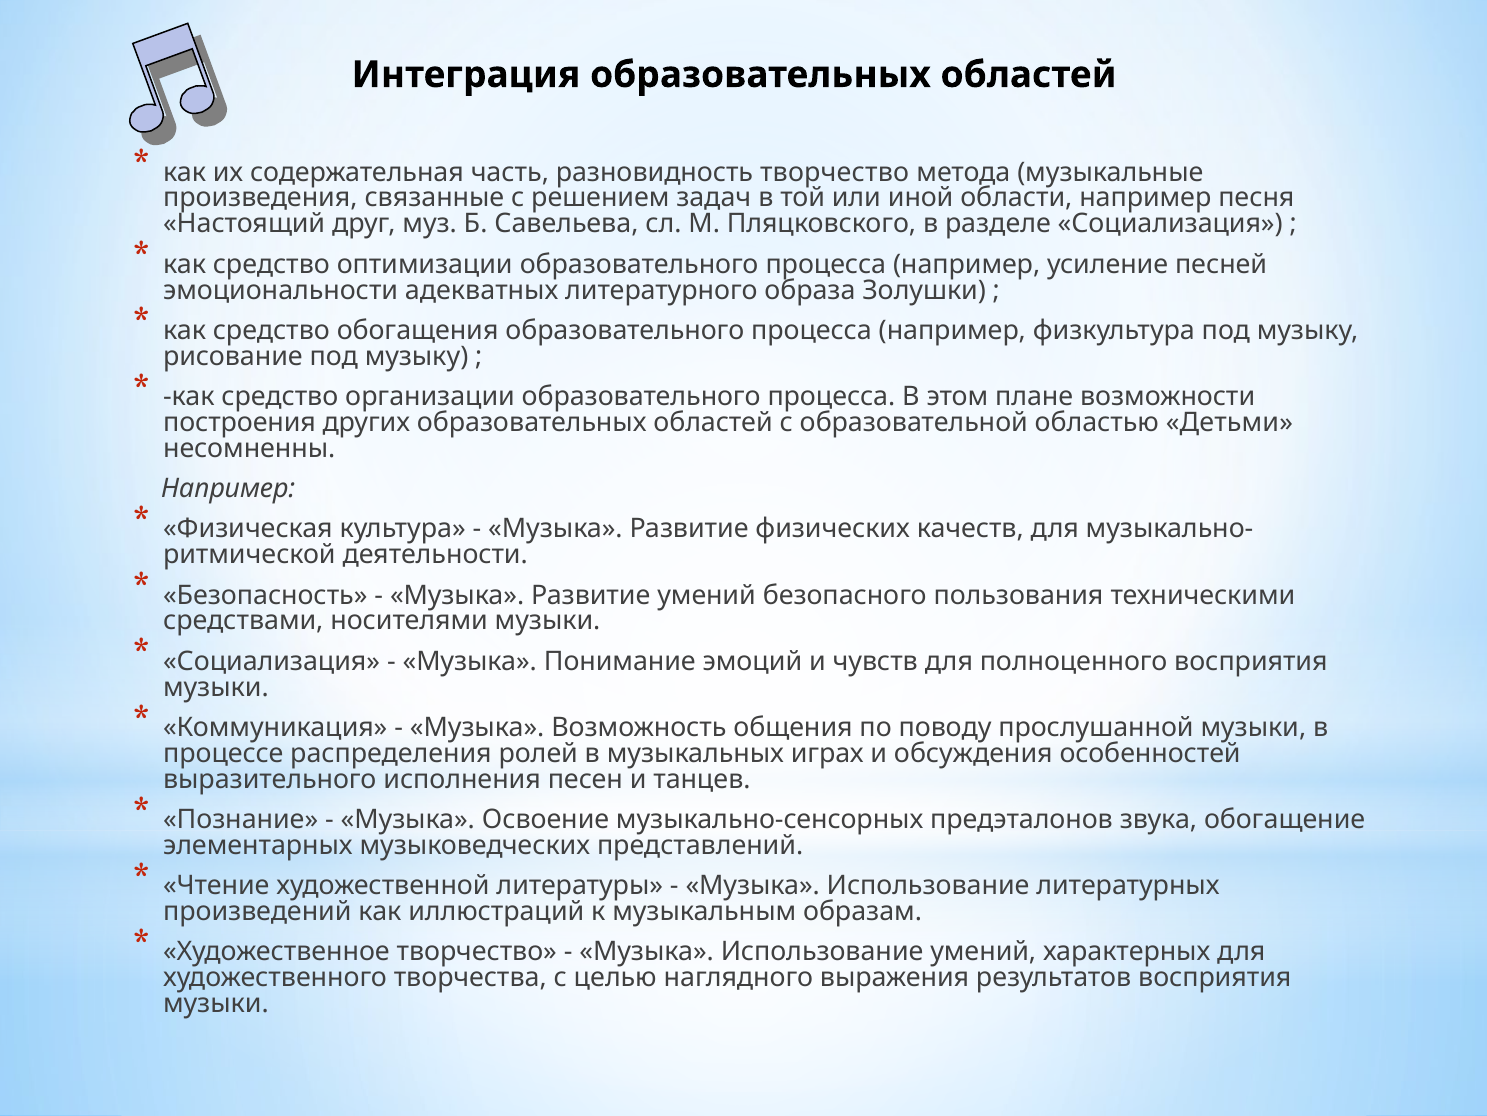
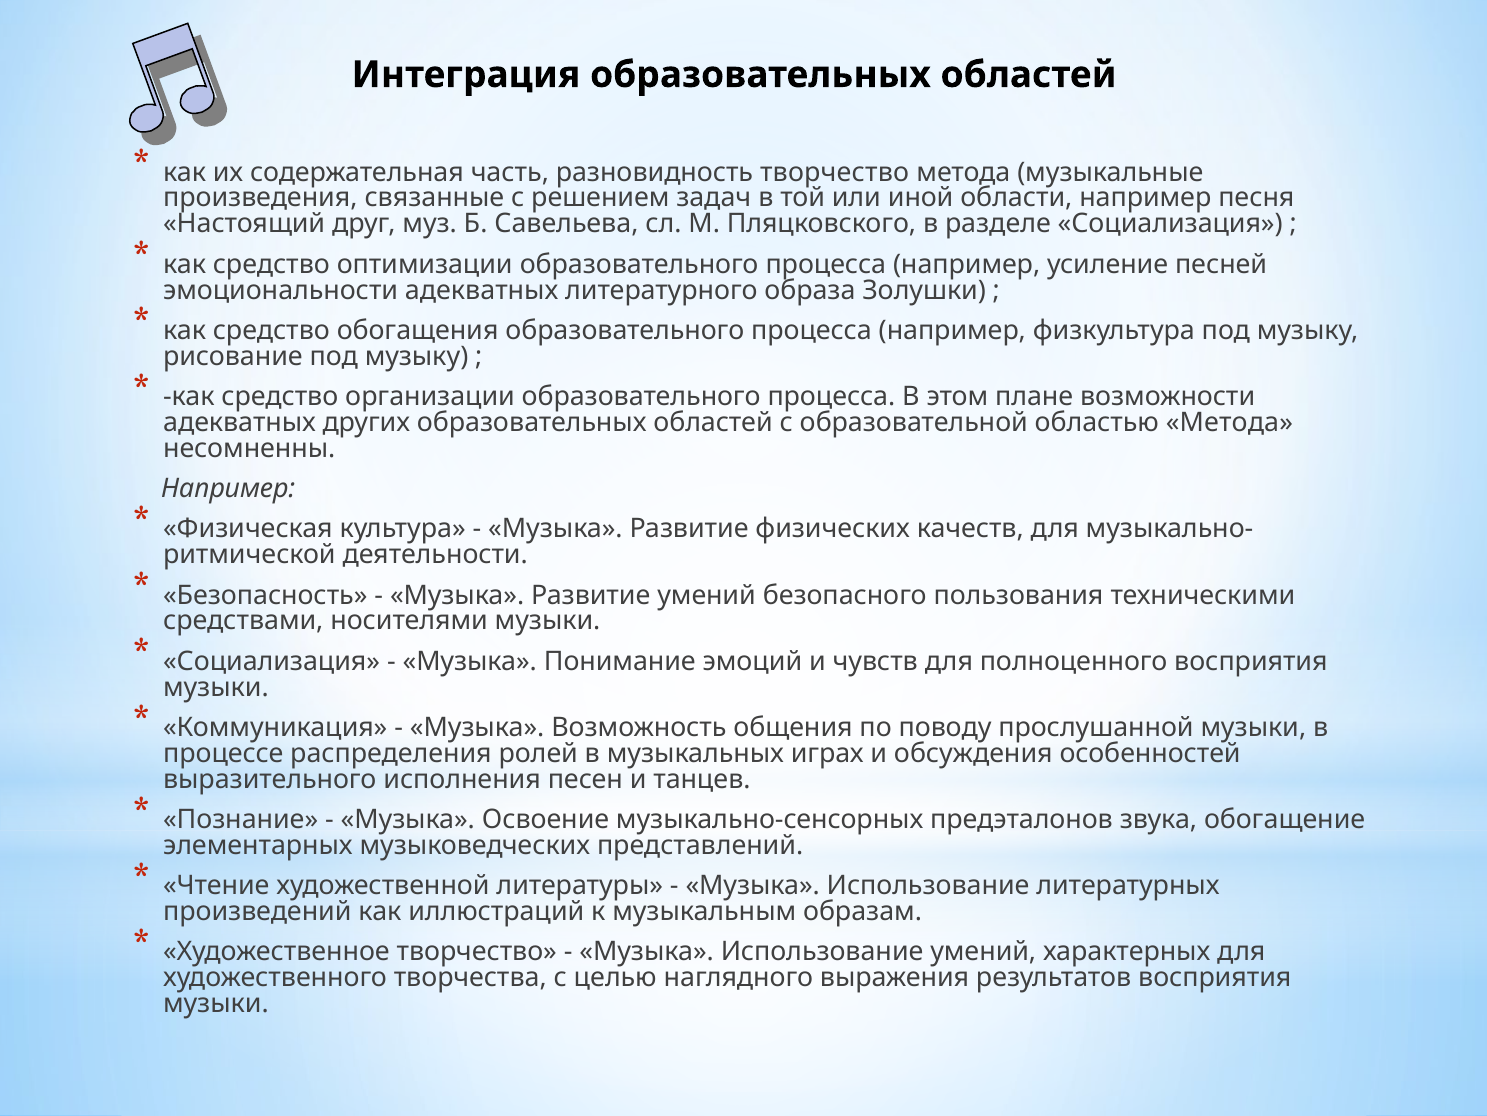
построения at (240, 422): построения -> адекватных
областью Детьми: Детьми -> Метода
